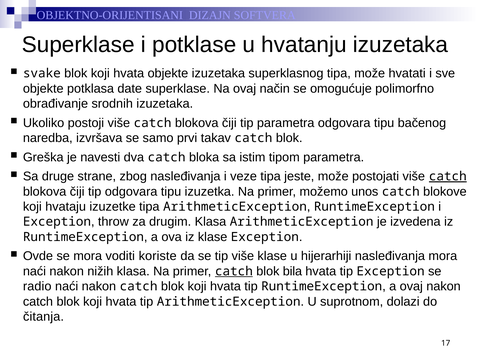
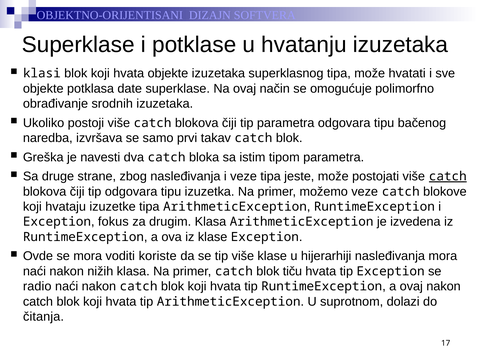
svake: svake -> klasi
možemo unos: unos -> veze
throw: throw -> fokus
catch at (234, 271) underline: present -> none
bila: bila -> tiču
